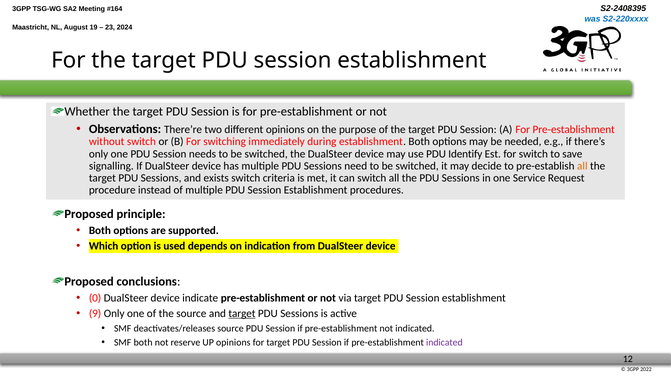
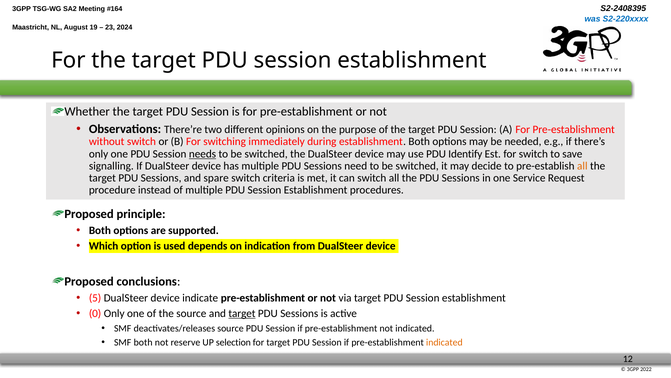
needs underline: none -> present
exists: exists -> spare
0: 0 -> 5
9: 9 -> 0
UP opinions: opinions -> selection
indicated at (444, 342) colour: purple -> orange
